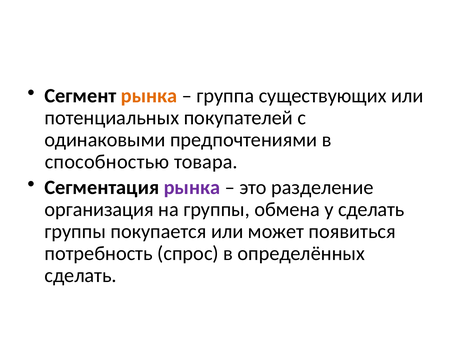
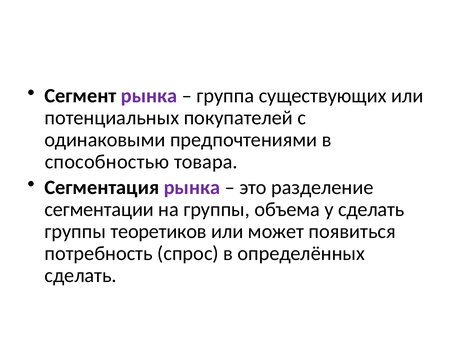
рынка at (149, 96) colour: orange -> purple
организация: организация -> сегментации
обмена: обмена -> объема
покупается: покупается -> теоретиков
